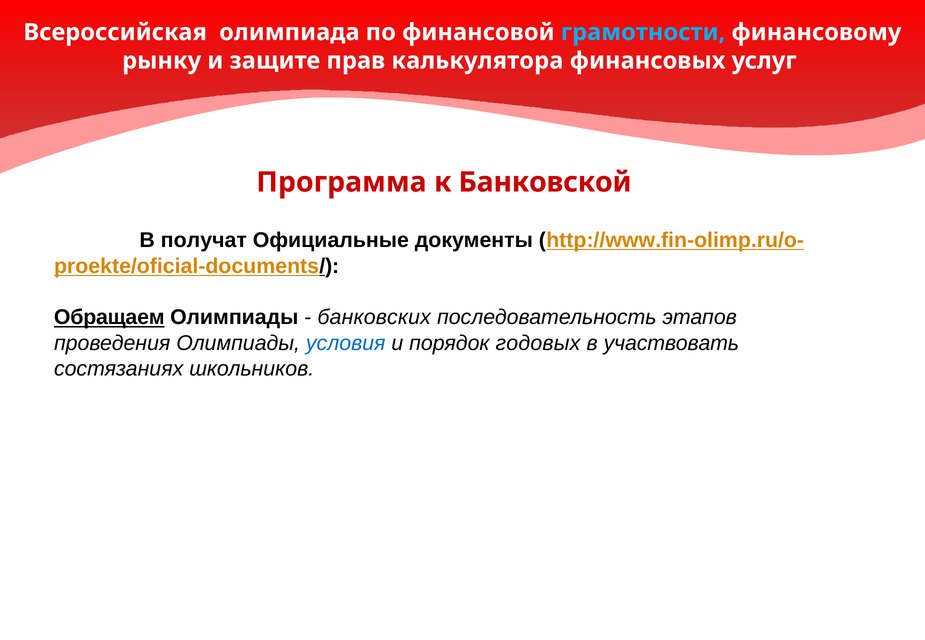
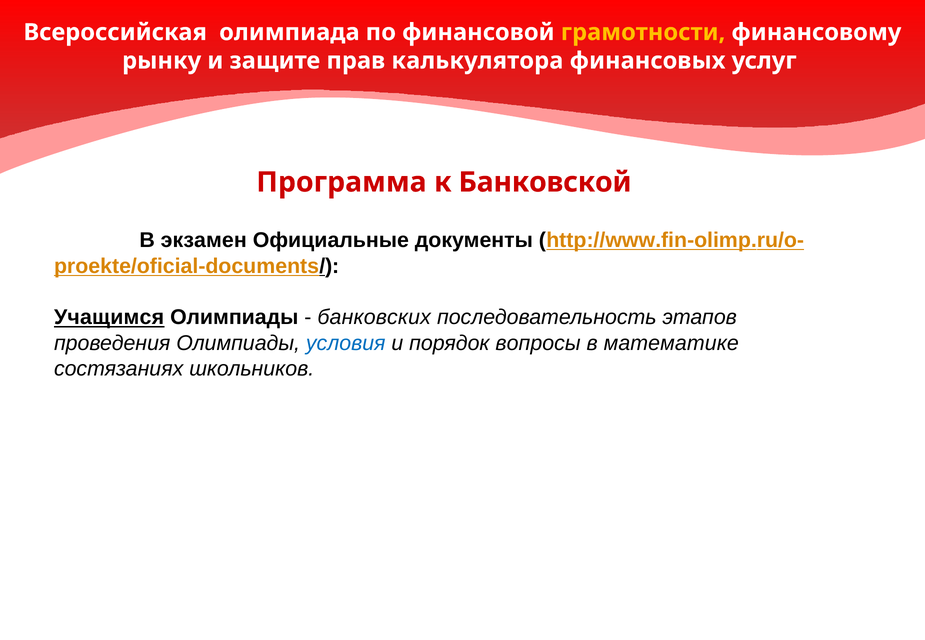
грамотности colour: light blue -> yellow
получат: получат -> экзамен
Обращаем: Обращаем -> Учащимся
годовых: годовых -> вопросы
участвовать: участвовать -> математике
